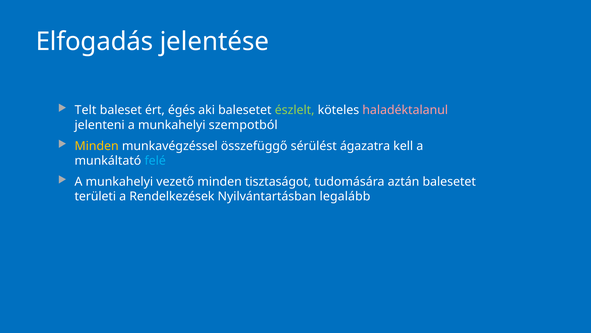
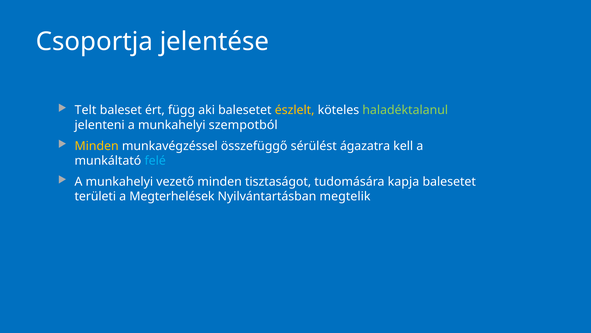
Elfogadás: Elfogadás -> Csoportja
égés: égés -> függ
észlelt colour: light green -> yellow
haladéktalanul colour: pink -> light green
aztán: aztán -> kapja
Rendelkezések: Rendelkezések -> Megterhelések
legalább: legalább -> megtelik
